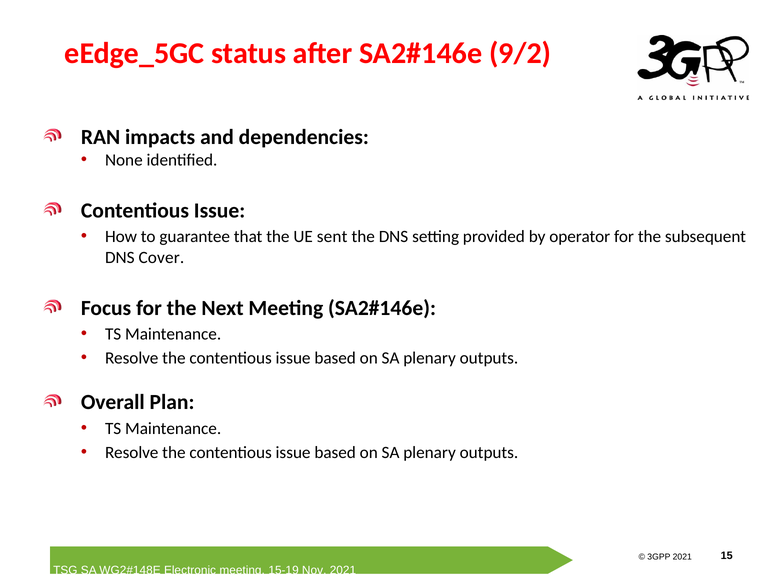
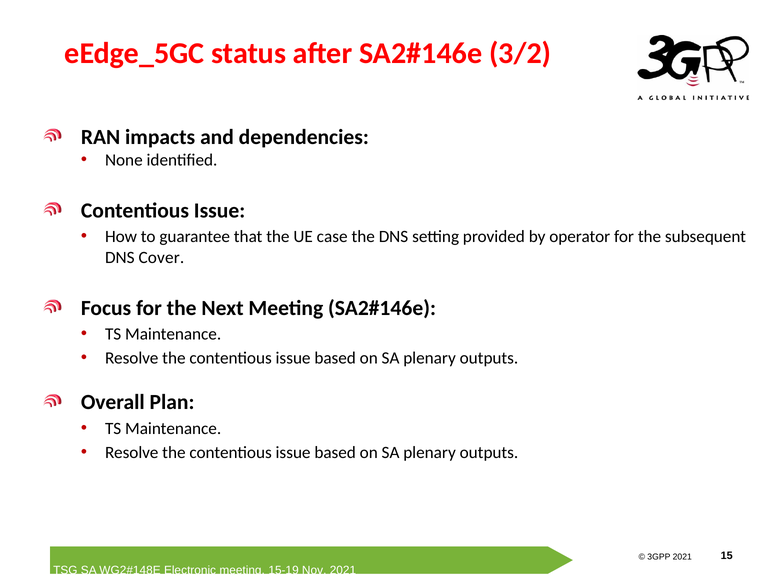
9/2: 9/2 -> 3/2
sent: sent -> case
